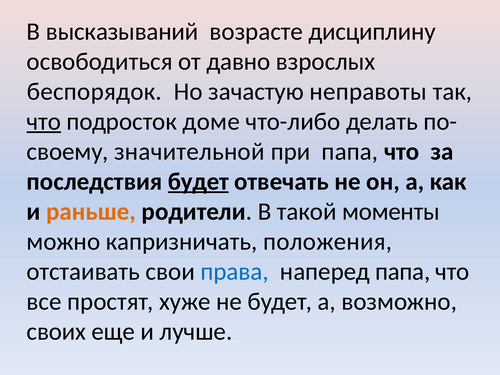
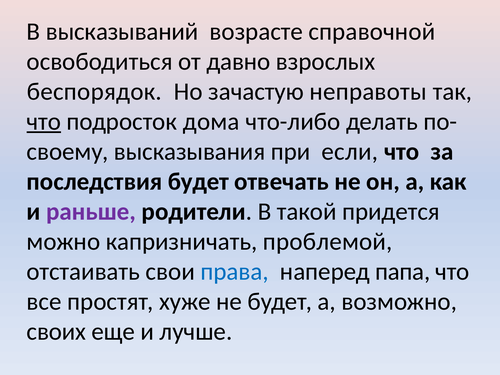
дисциплину: дисциплину -> справочной
доме: доме -> дома
значительной: значительной -> высказывания
при папа: папа -> если
будет at (198, 181) underline: present -> none
раньше colour: orange -> purple
моменты: моменты -> придется
положения: положения -> проблемой
